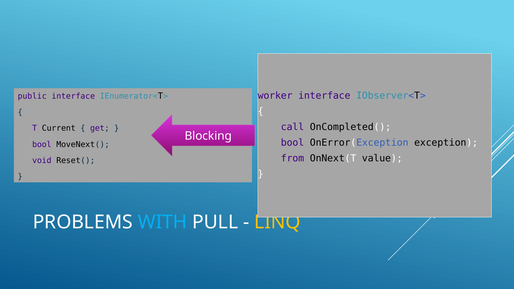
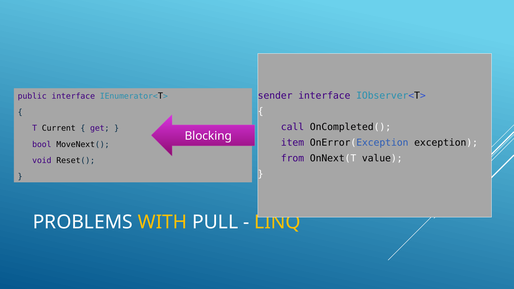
worker: worker -> sender
bool at (292, 143): bool -> item
WITH colour: light blue -> yellow
